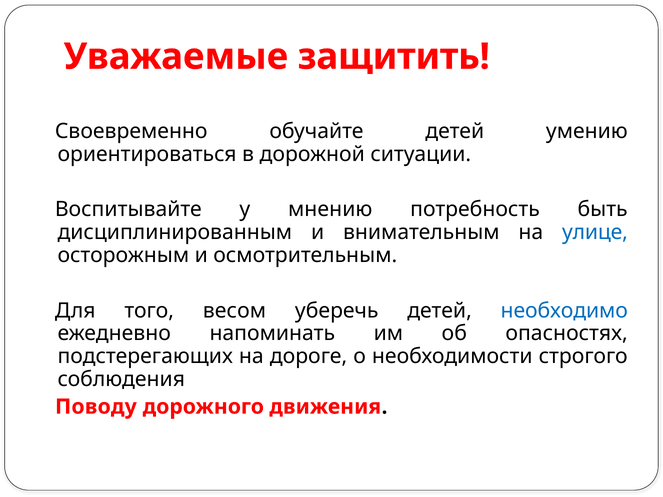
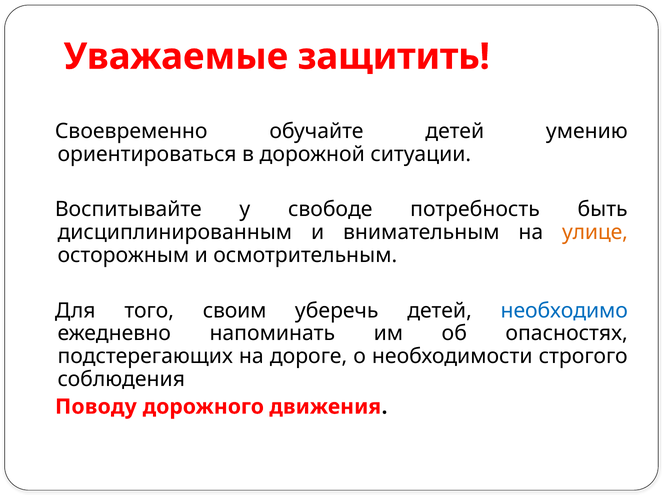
мнению: мнению -> свободе
улице colour: blue -> orange
весом: весом -> своим
